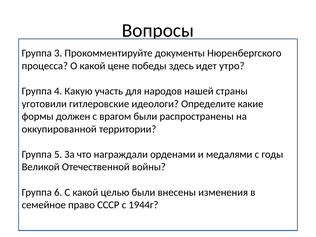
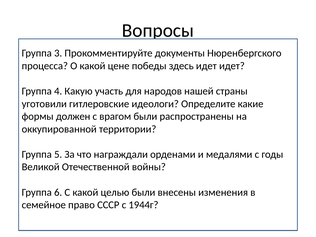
идет утро: утро -> идет
